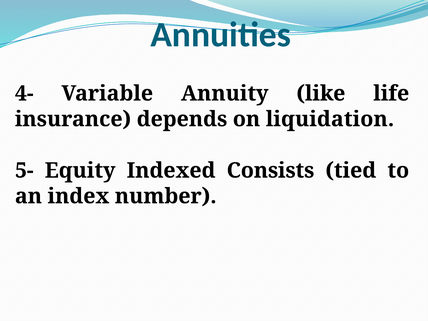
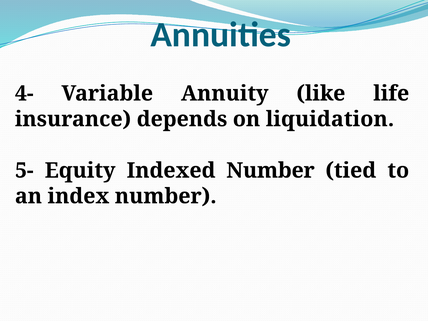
Indexed Consists: Consists -> Number
